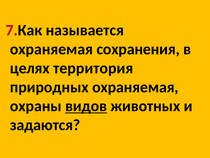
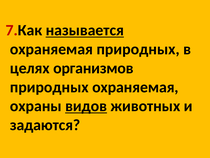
называется underline: none -> present
охраняемая сохранения: сохранения -> природных
территория: территория -> организмов
